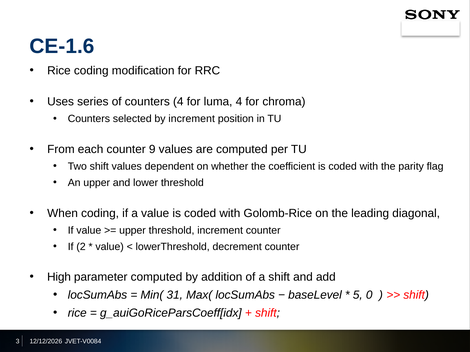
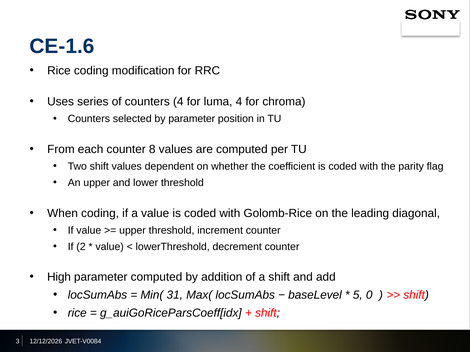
by increment: increment -> parameter
9: 9 -> 8
